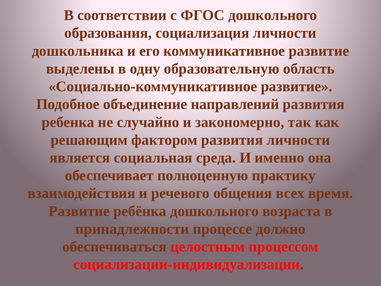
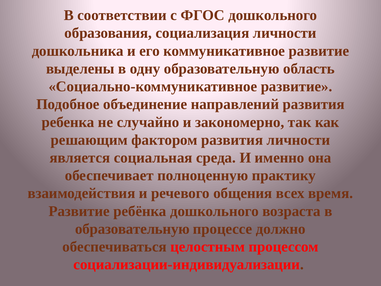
принадлежности at (132, 229): принадлежности -> образовательную
